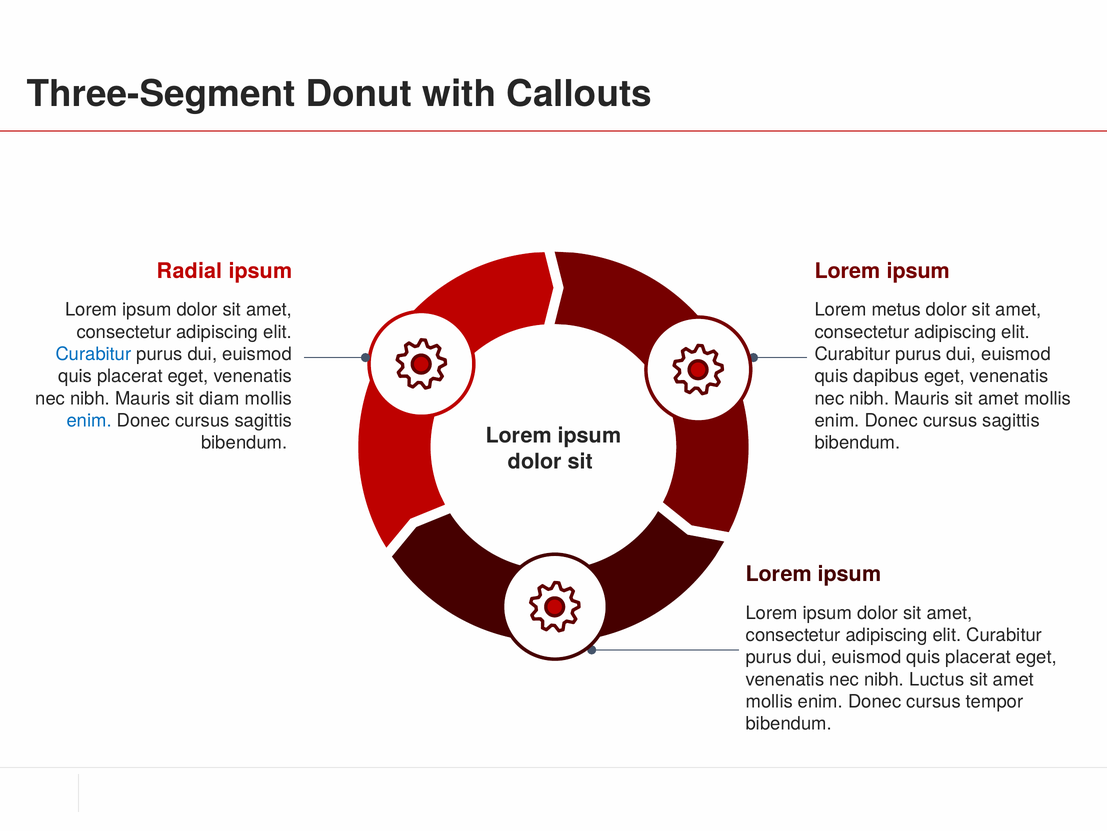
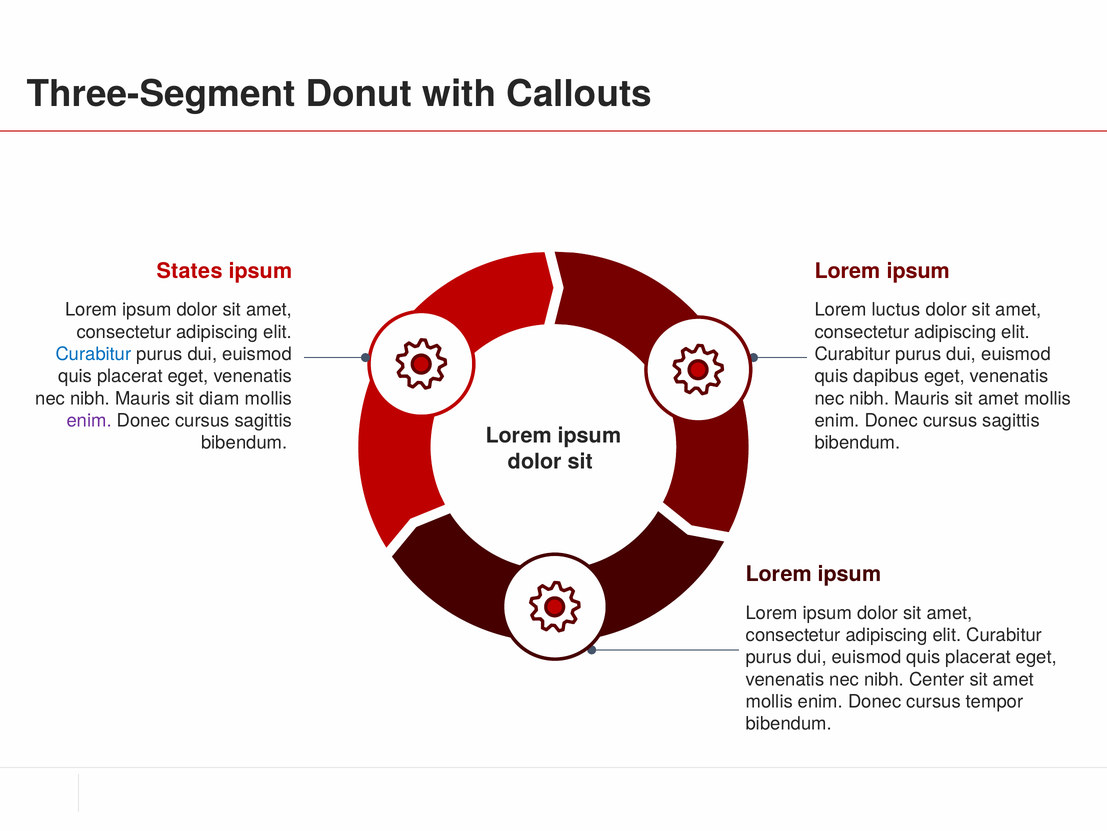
Radial: Radial -> States
metus: metus -> luctus
enim at (89, 420) colour: blue -> purple
Luctus: Luctus -> Center
